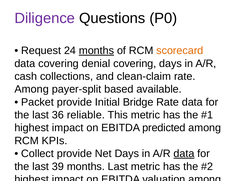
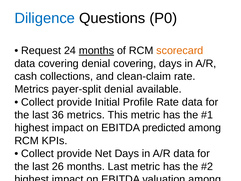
Diligence colour: purple -> blue
Among at (32, 89): Among -> Metrics
payer-split based: based -> denial
Packet at (37, 102): Packet -> Collect
Bridge: Bridge -> Profile
36 reliable: reliable -> metrics
data at (184, 153) underline: present -> none
39: 39 -> 26
